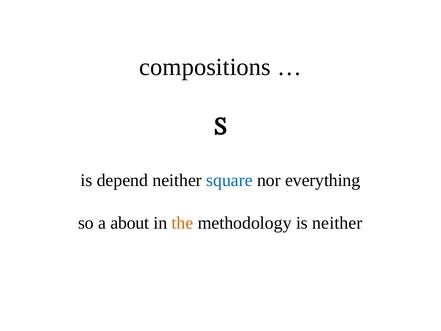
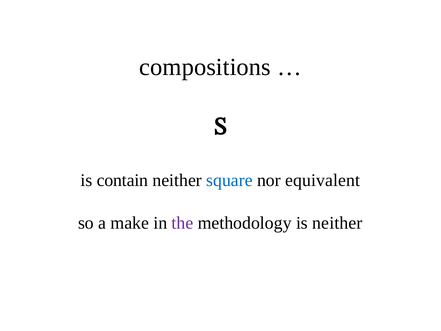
depend: depend -> contain
everything: everything -> equivalent
about: about -> make
the colour: orange -> purple
